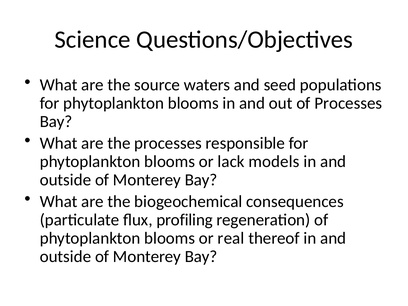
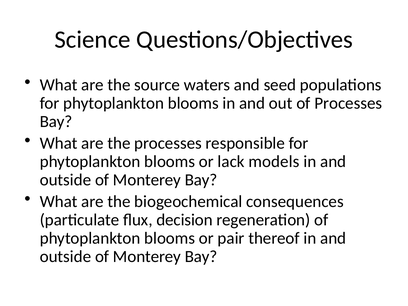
profiling: profiling -> decision
real: real -> pair
